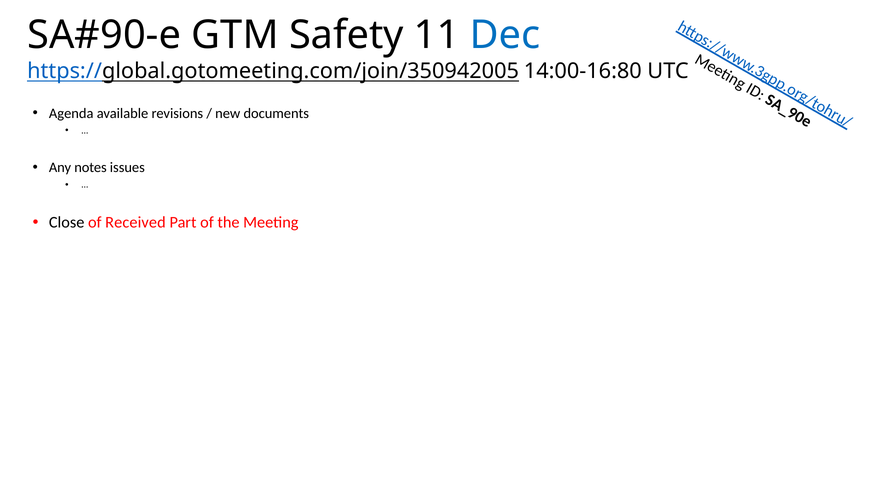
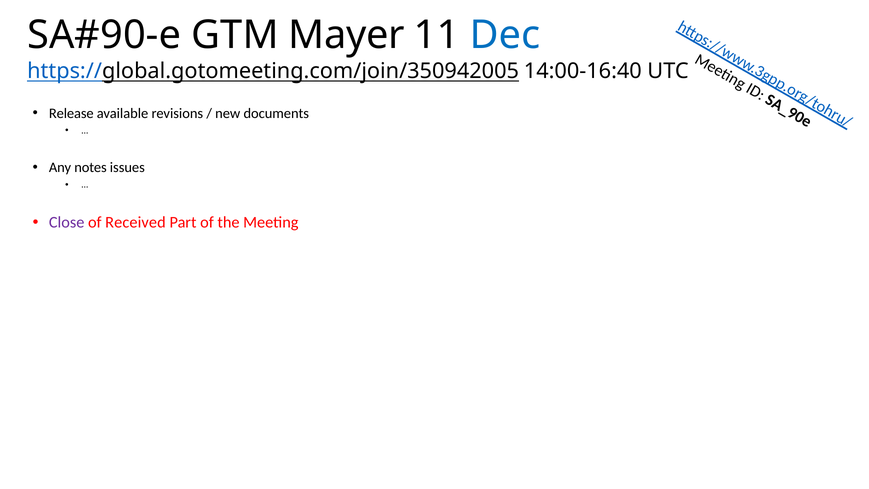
Safety: Safety -> Mayer
14:00-16:80: 14:00-16:80 -> 14:00-16:40
Agenda: Agenda -> Release
Close colour: black -> purple
